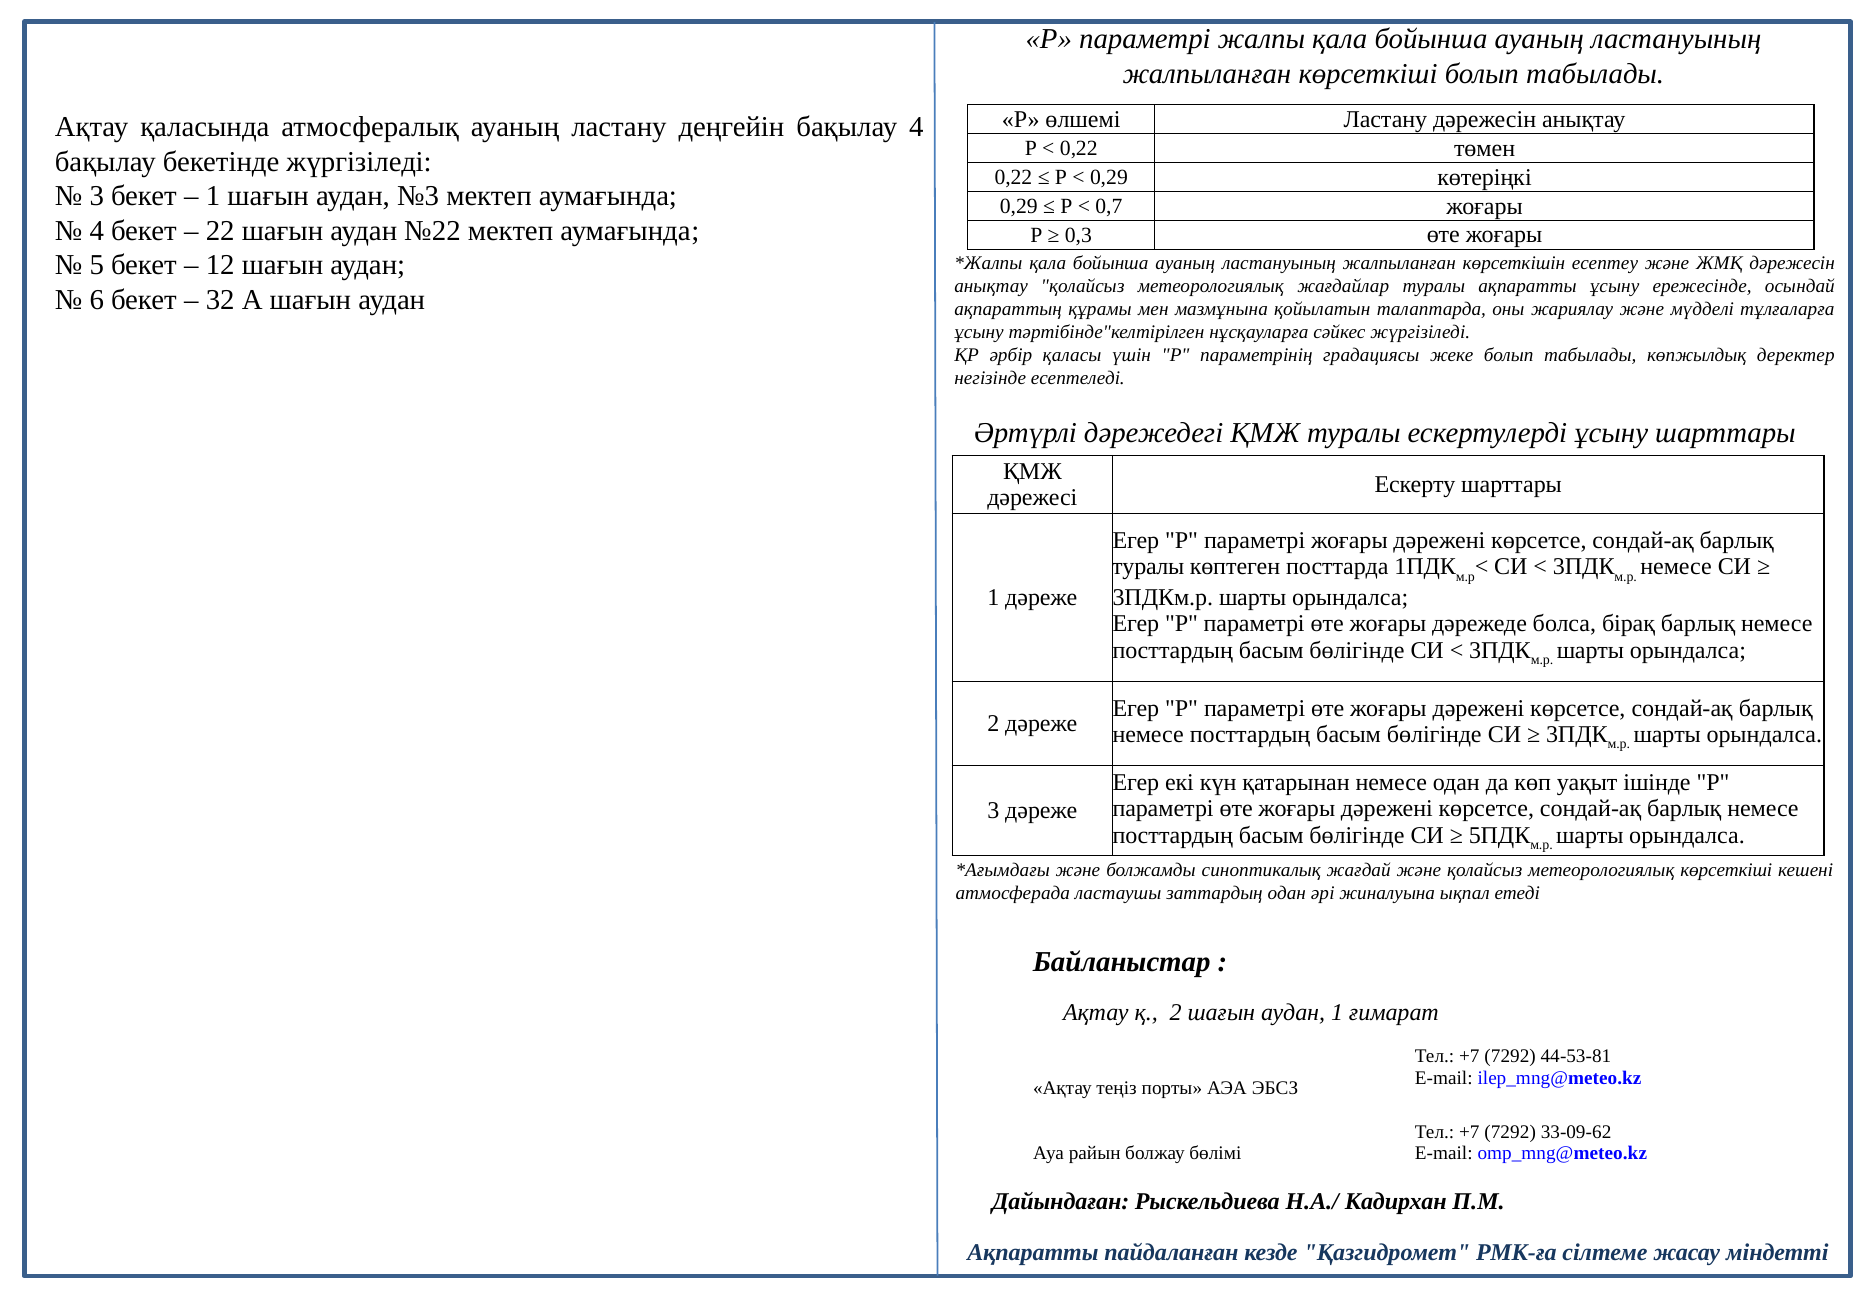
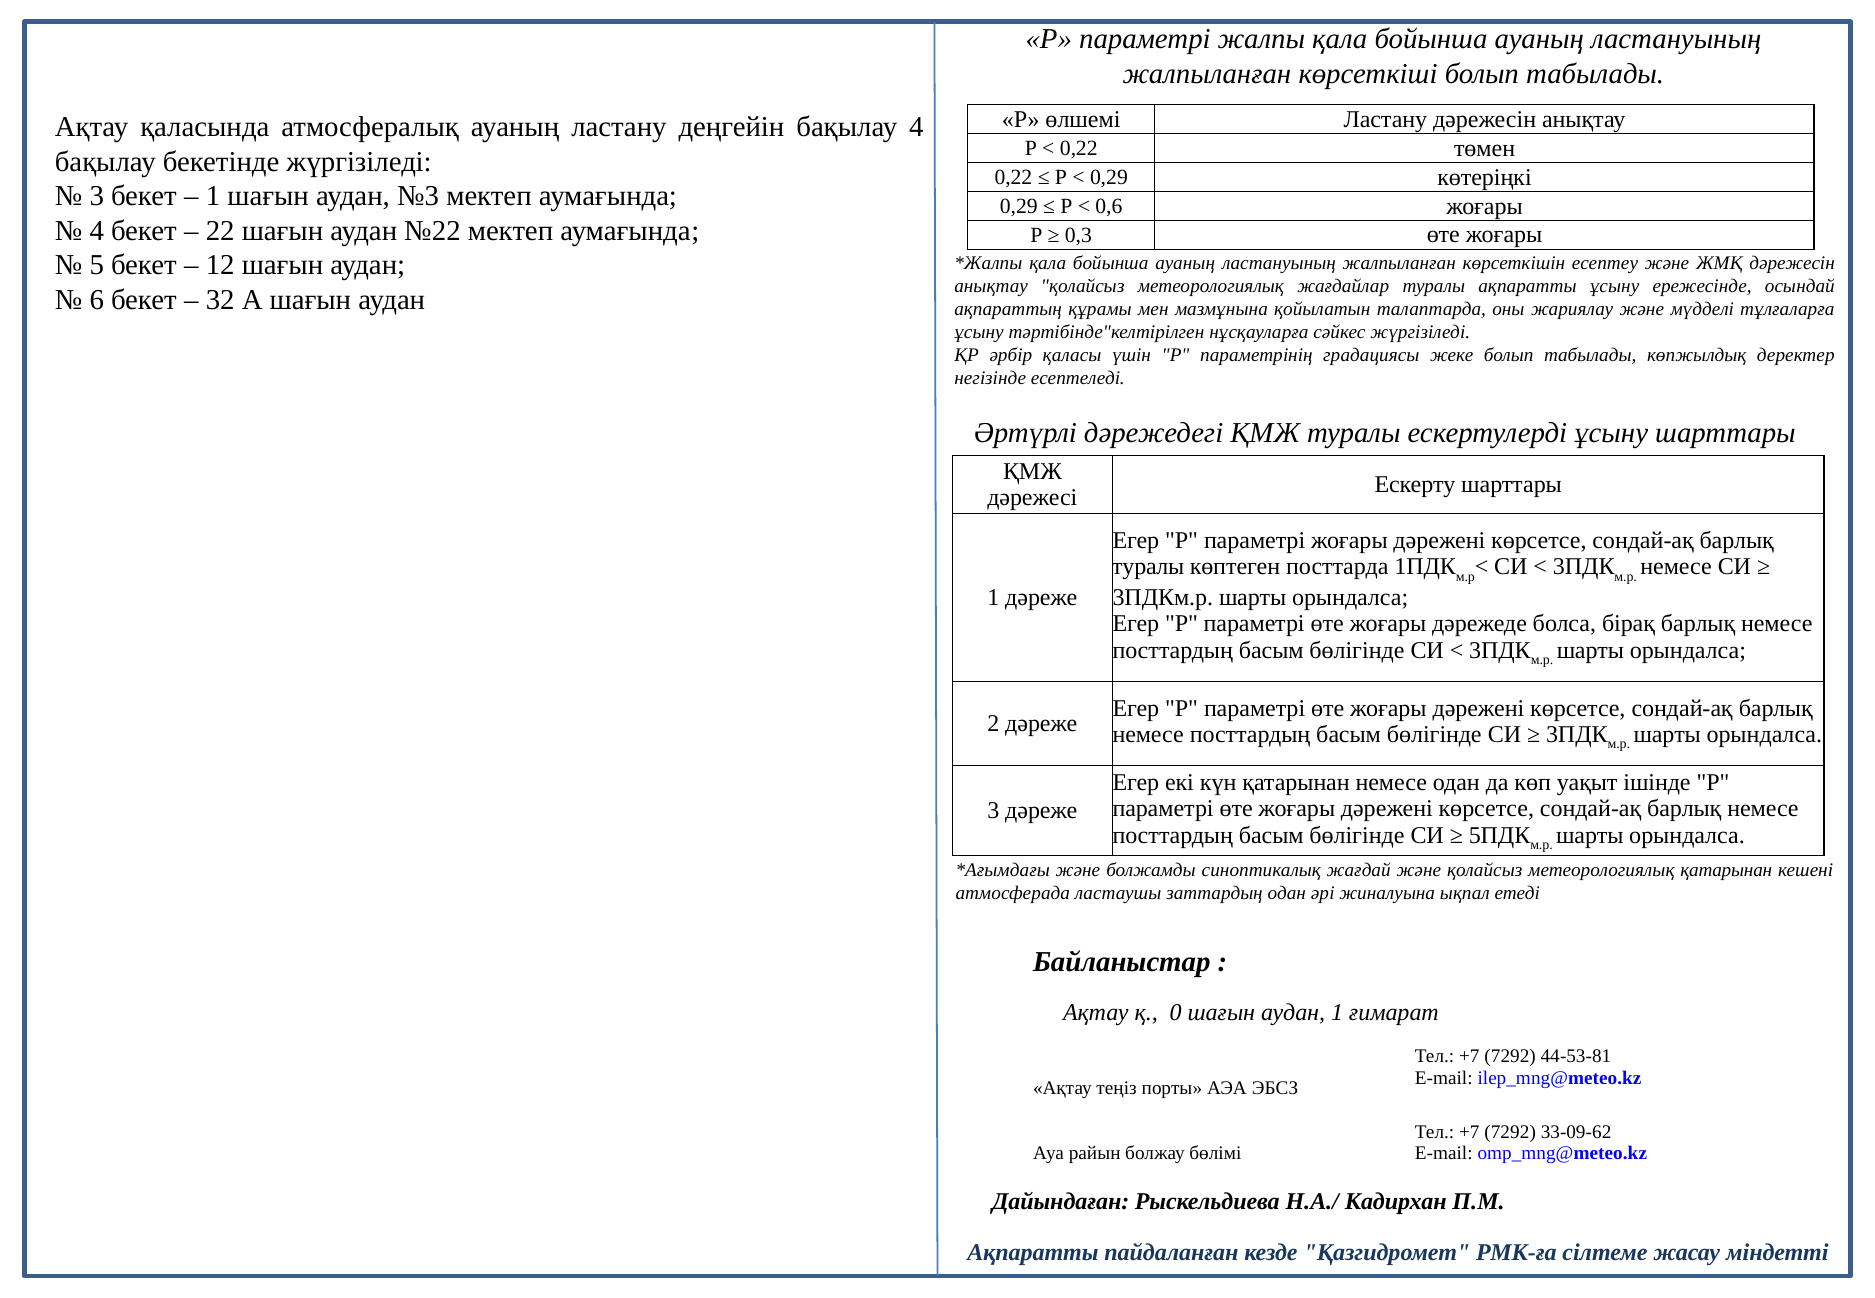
0,7: 0,7 -> 0,6
метеорологиялық көрсеткіші: көрсеткіші -> қатарынан
қ 2: 2 -> 0
